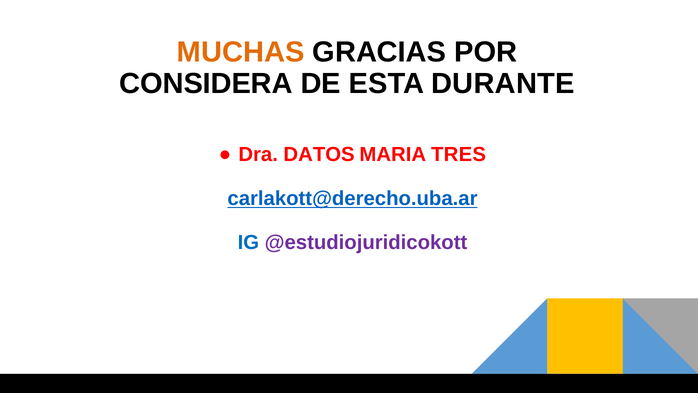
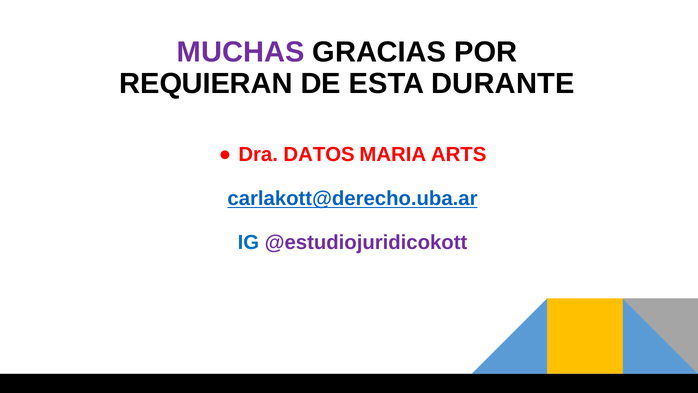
MUCHAS colour: orange -> purple
CONSIDERA: CONSIDERA -> REQUIERAN
TRES: TRES -> ARTS
